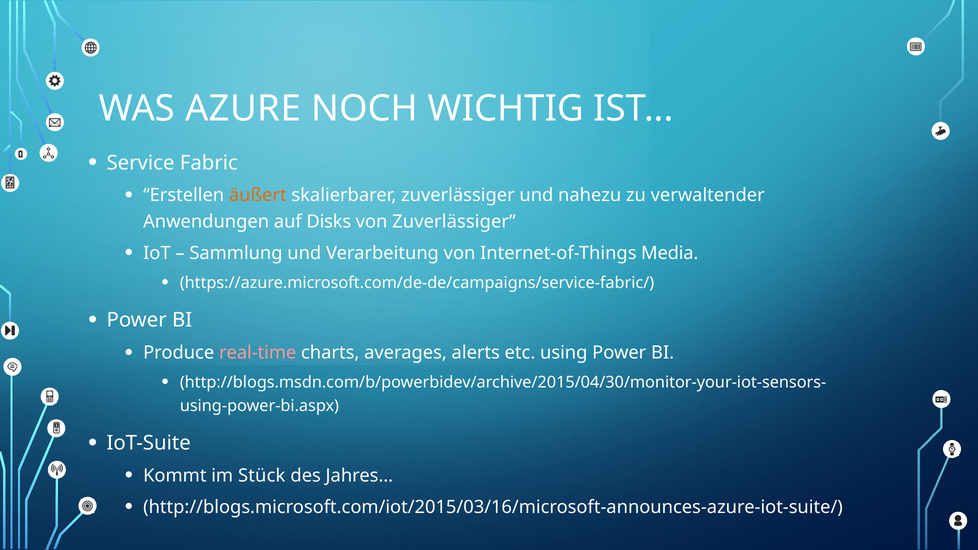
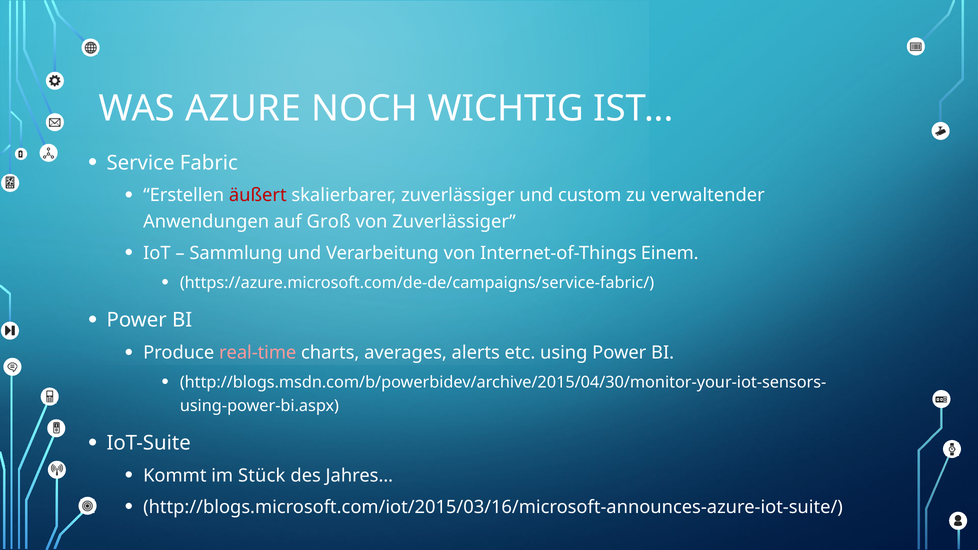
äußert colour: orange -> red
nahezu: nahezu -> custom
Disks: Disks -> Groß
Media: Media -> Einem
